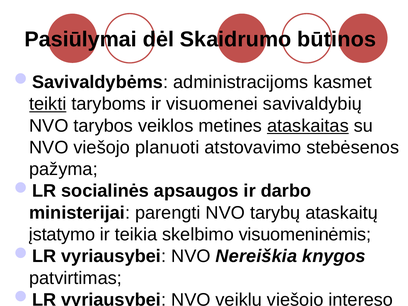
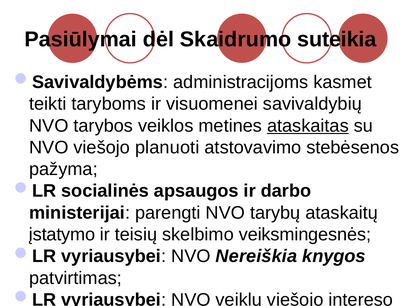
būtinos: būtinos -> suteikia
teikti underline: present -> none
teikia: teikia -> teisių
visuomeninėmis: visuomeninėmis -> veiksmingesnės
